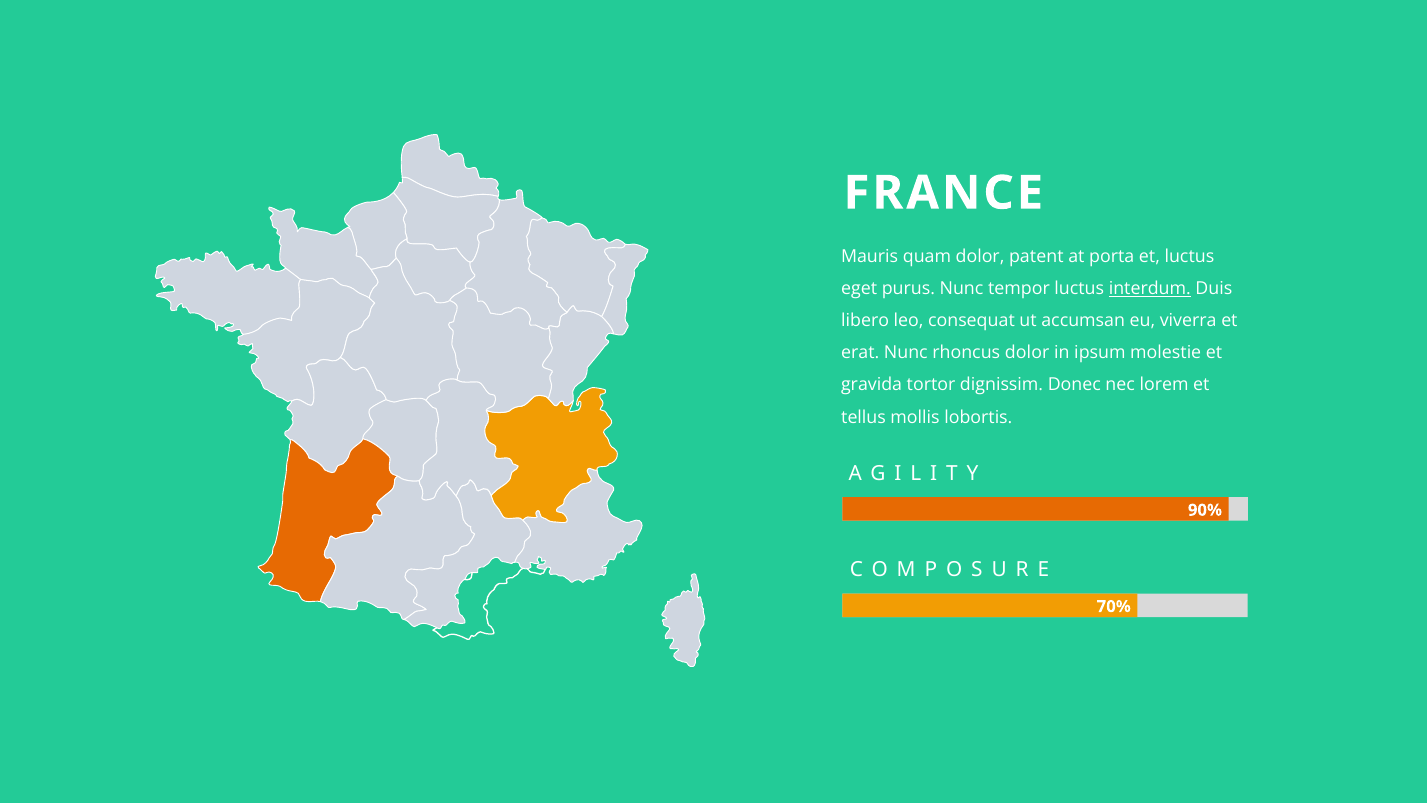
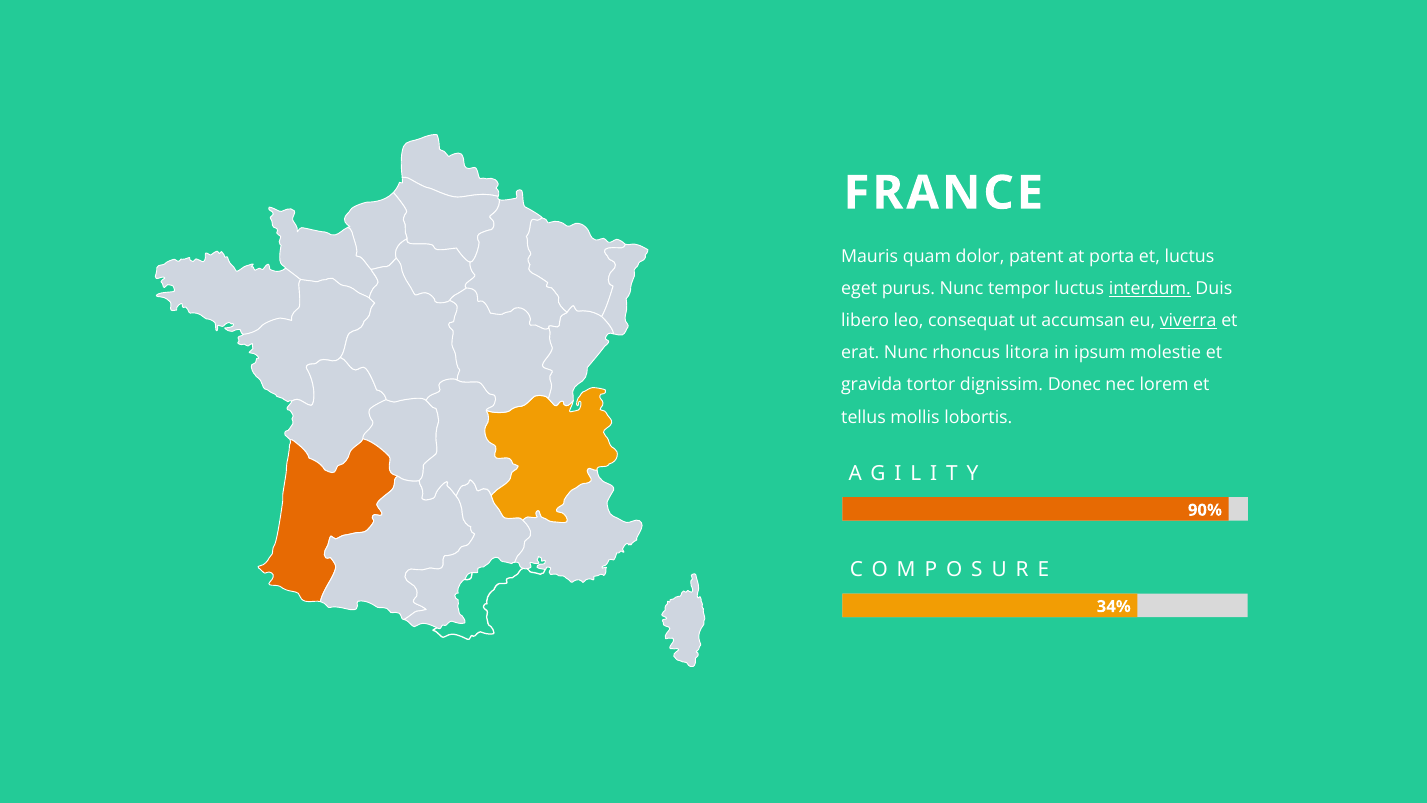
viverra underline: none -> present
rhoncus dolor: dolor -> litora
70%: 70% -> 34%
